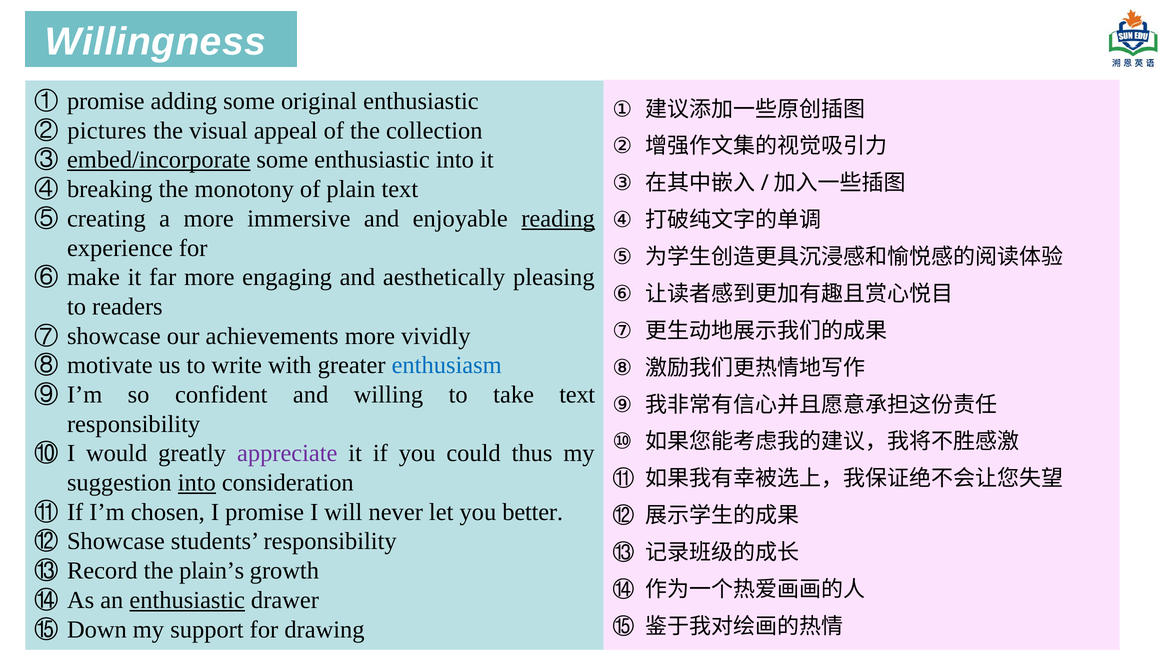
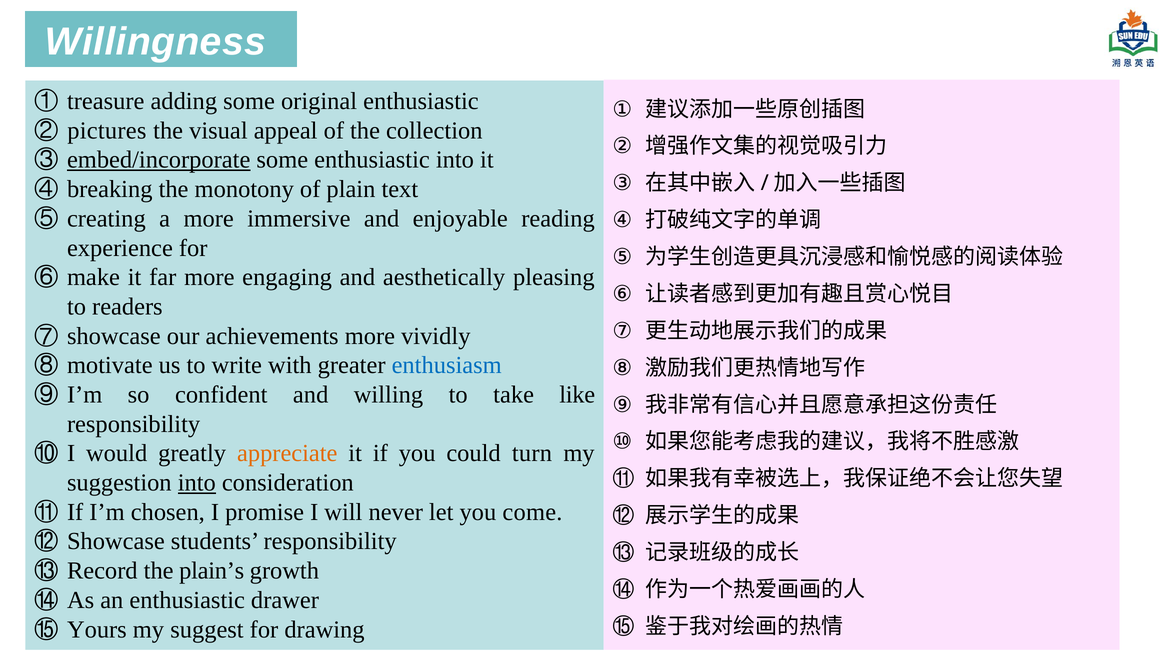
promise at (106, 101): promise -> treasure
reading underline: present -> none
take text: text -> like
appreciate colour: purple -> orange
thus: thus -> turn
better: better -> come
enthusiastic at (187, 600) underline: present -> none
Down: Down -> Yours
support: support -> suggest
